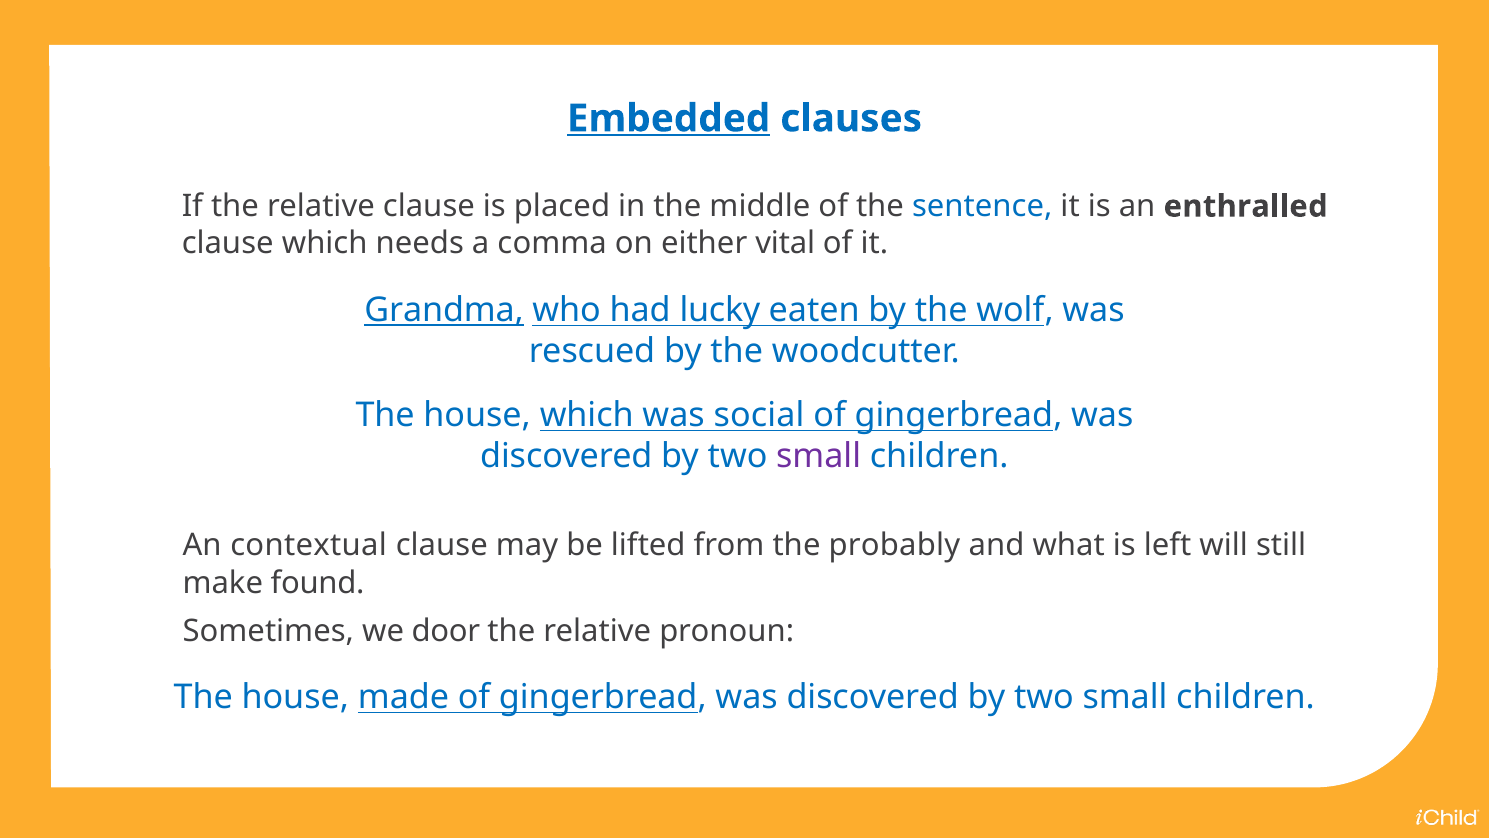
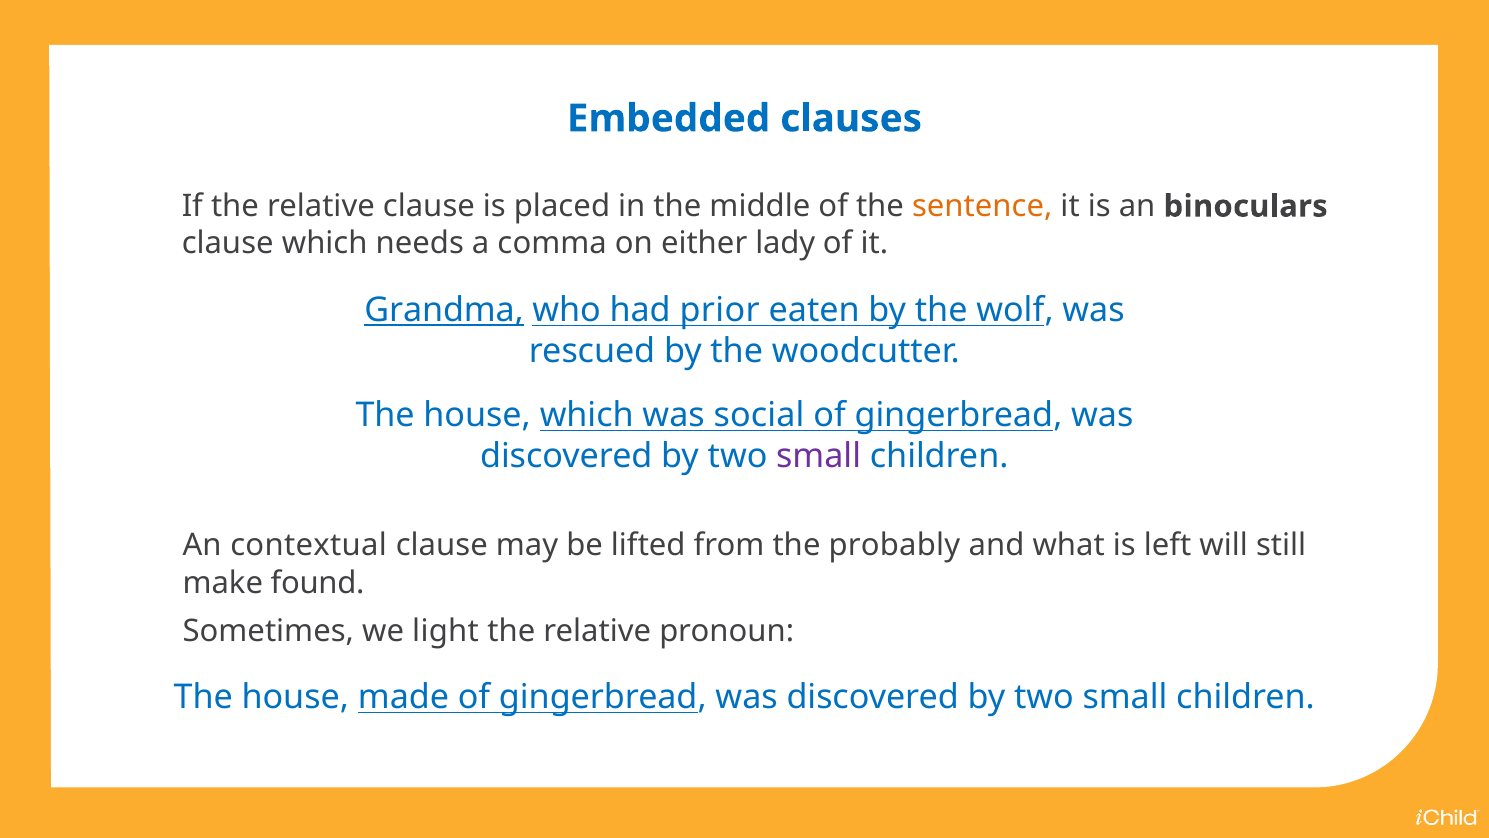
Embedded underline: present -> none
sentence colour: blue -> orange
enthralled: enthralled -> binoculars
vital: vital -> lady
lucky: lucky -> prior
door: door -> light
